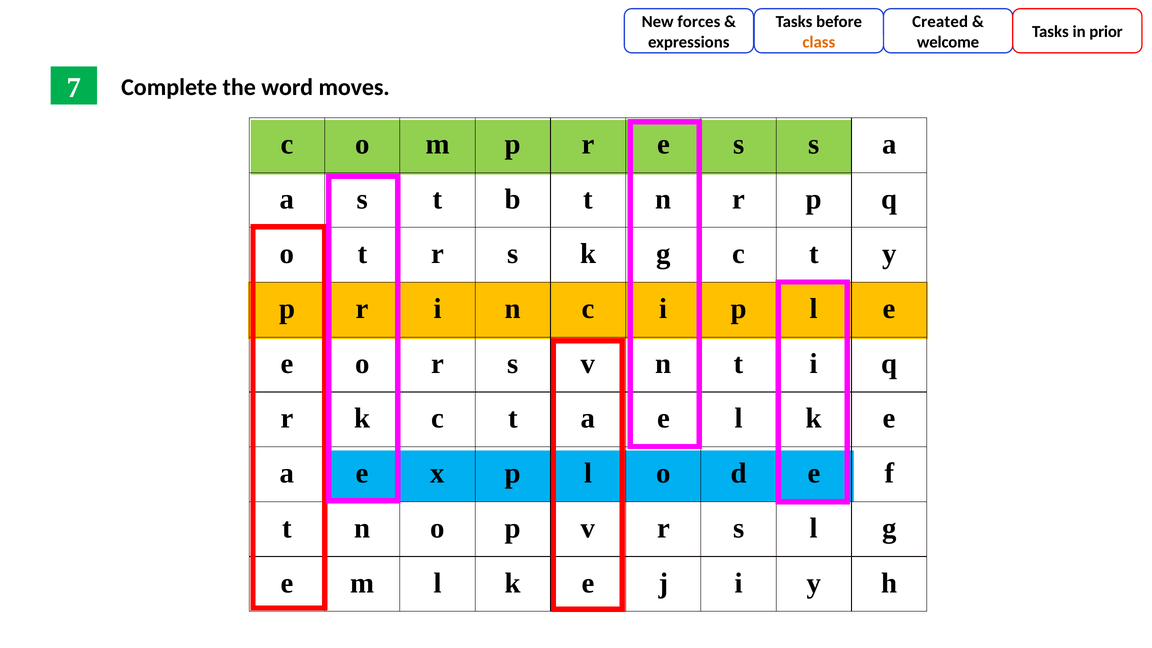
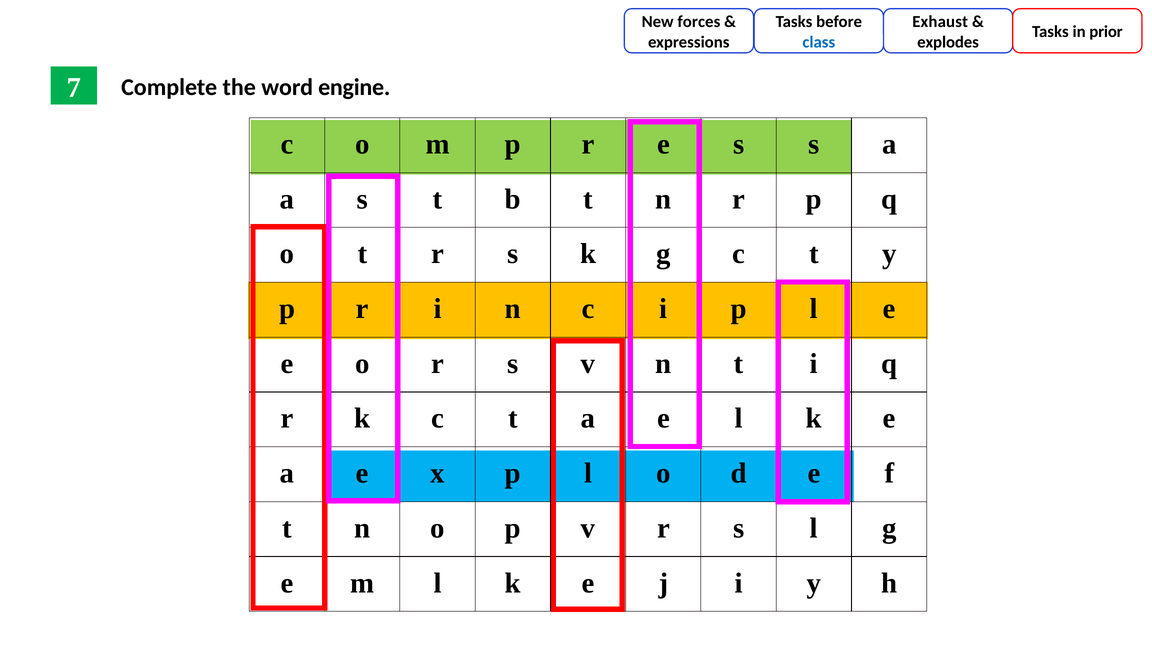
Created: Created -> Exhaust
class colour: orange -> blue
welcome: welcome -> explodes
moves: moves -> engine
